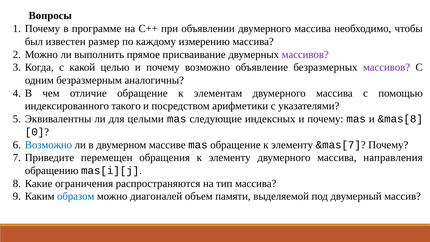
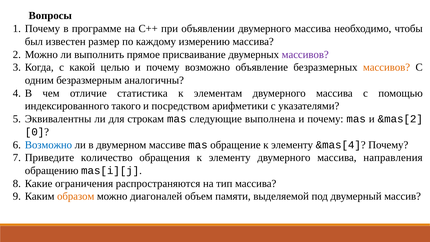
массивов at (387, 67) colour: purple -> orange
отличие обращение: обращение -> статистика
целыми: целыми -> строкам
индексных: индексных -> выполнена
&mas[8: &mas[8 -> &mas[2
&mas[7: &mas[7 -> &mas[4
перемещен: перемещен -> количество
образом colour: blue -> orange
